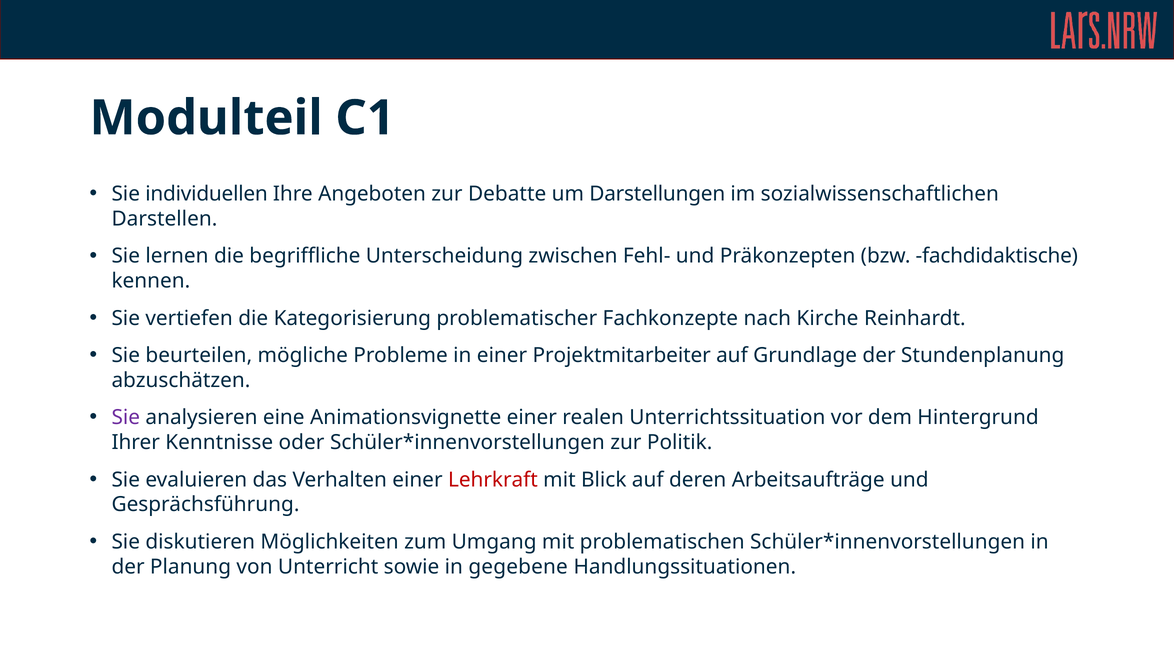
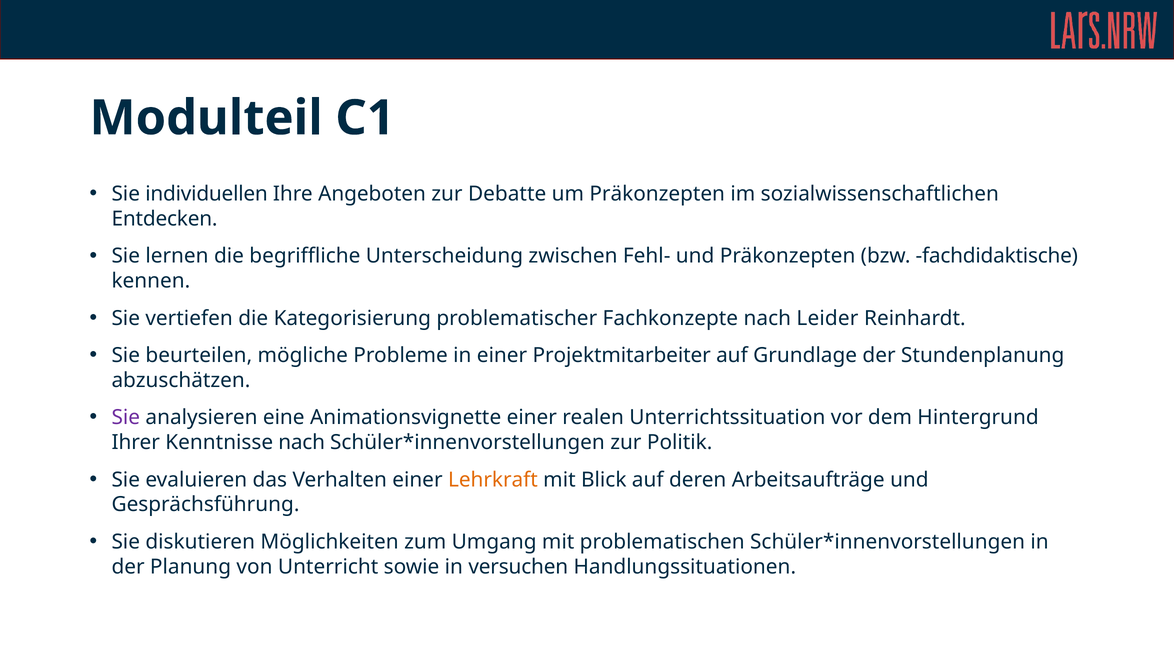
um Darstellungen: Darstellungen -> Präkonzepten
Darstellen: Darstellen -> Entdecken
Kirche: Kirche -> Leider
Kenntnisse oder: oder -> nach
Lehrkraft colour: red -> orange
gegebene: gegebene -> versuchen
